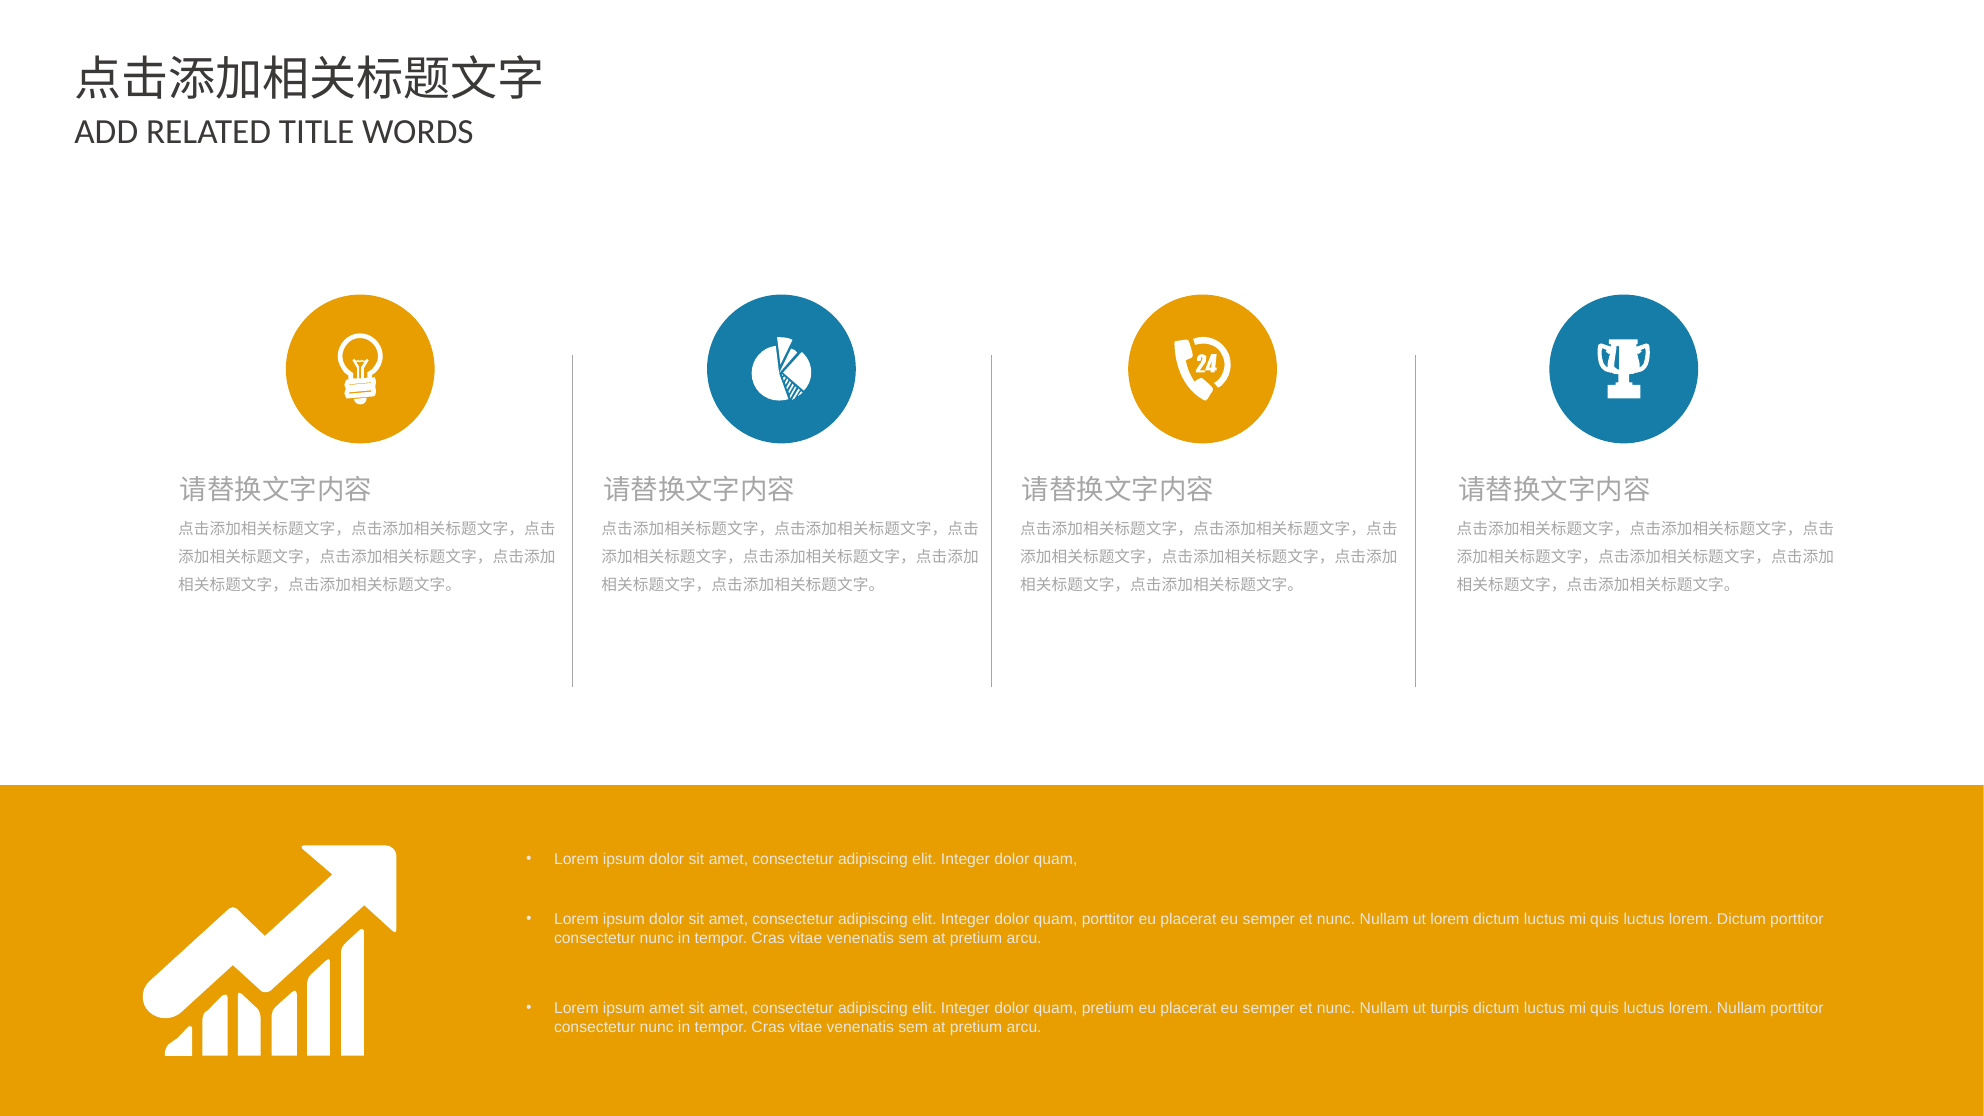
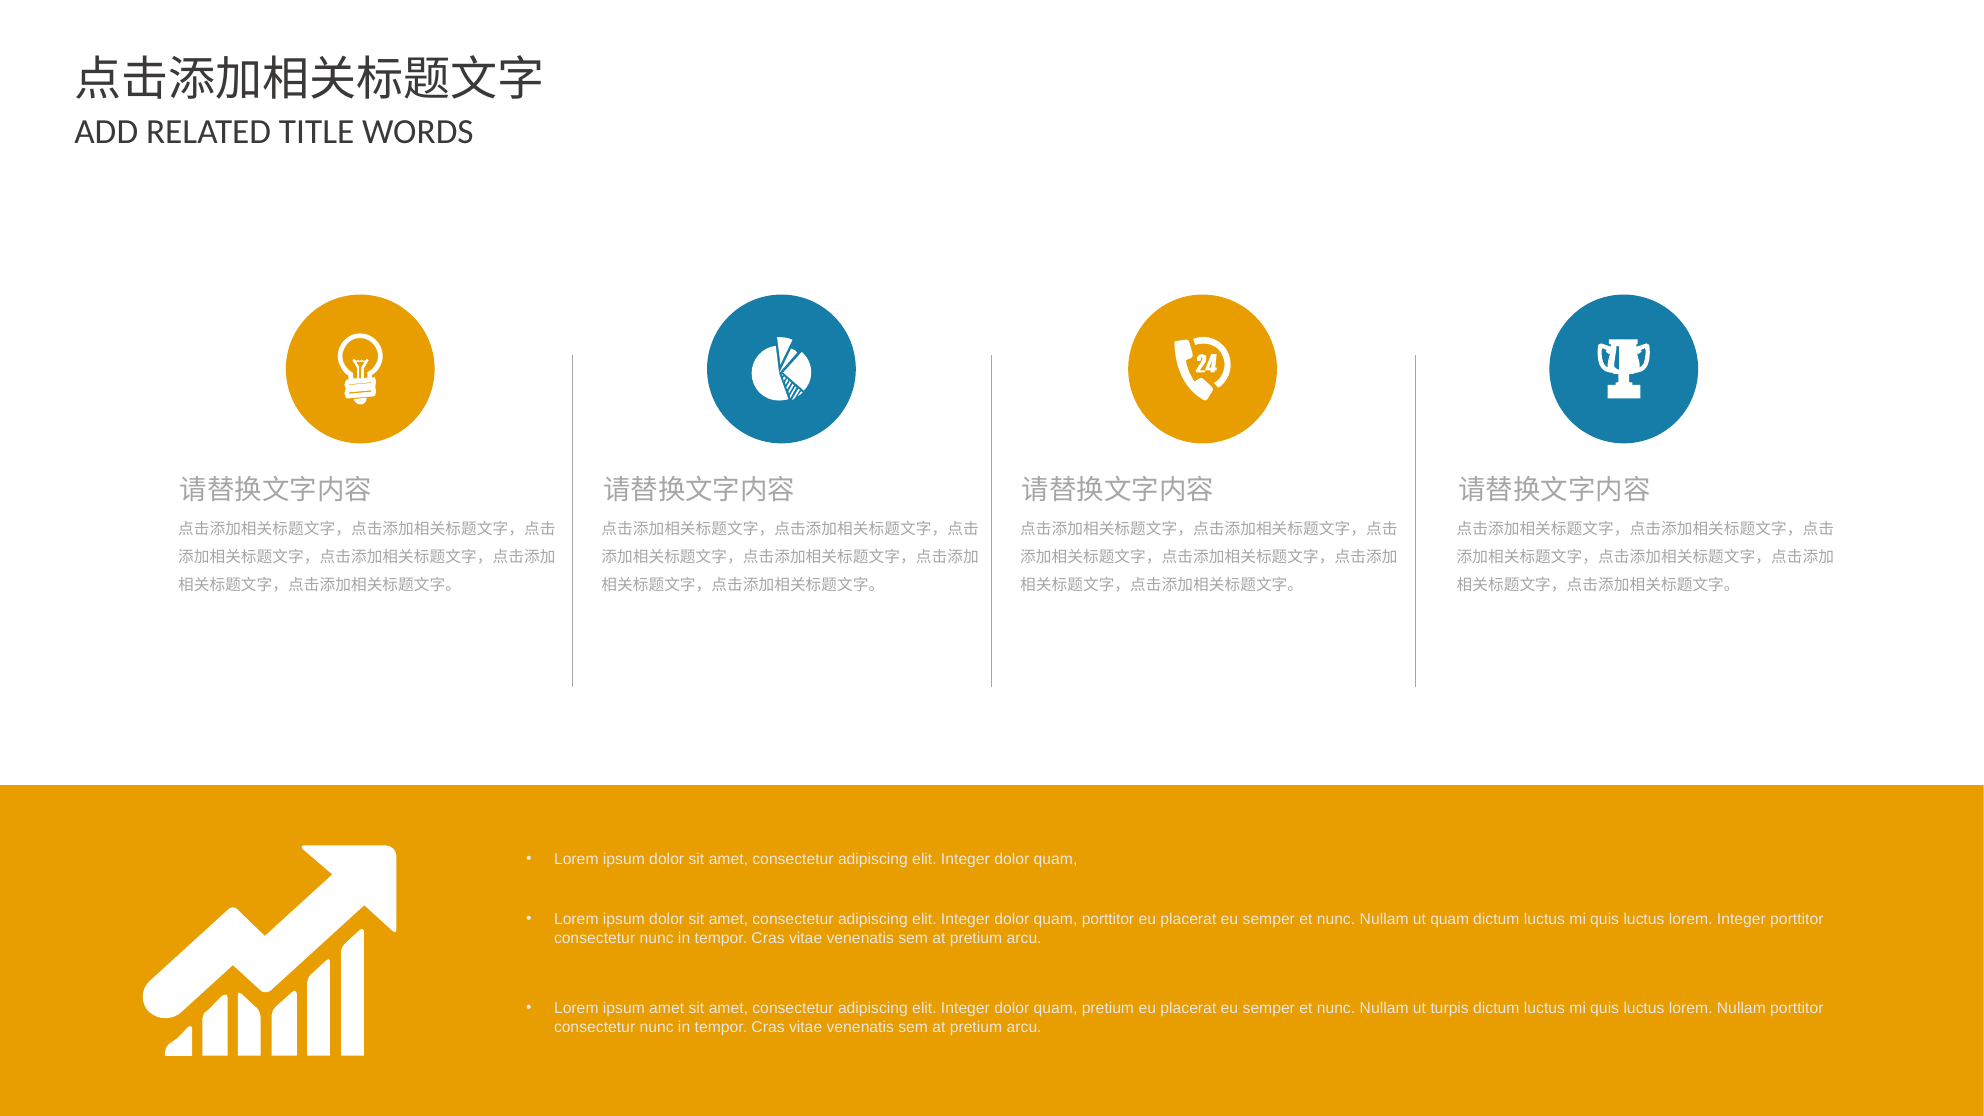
ut lorem: lorem -> quam
luctus lorem Dictum: Dictum -> Integer
